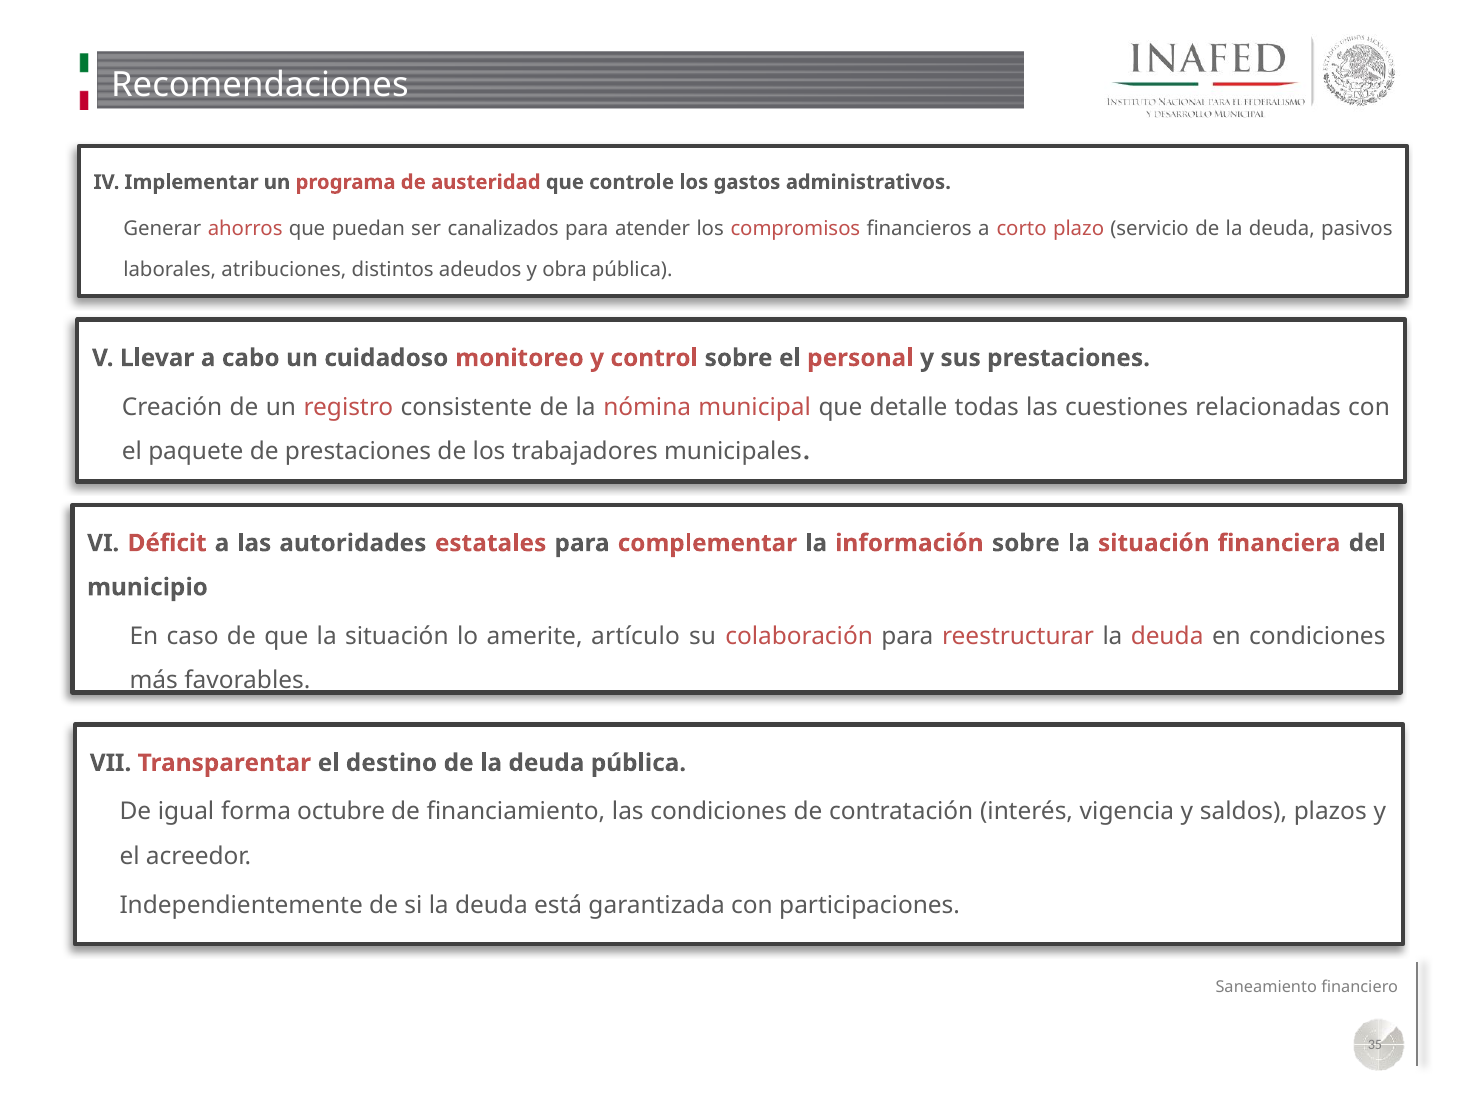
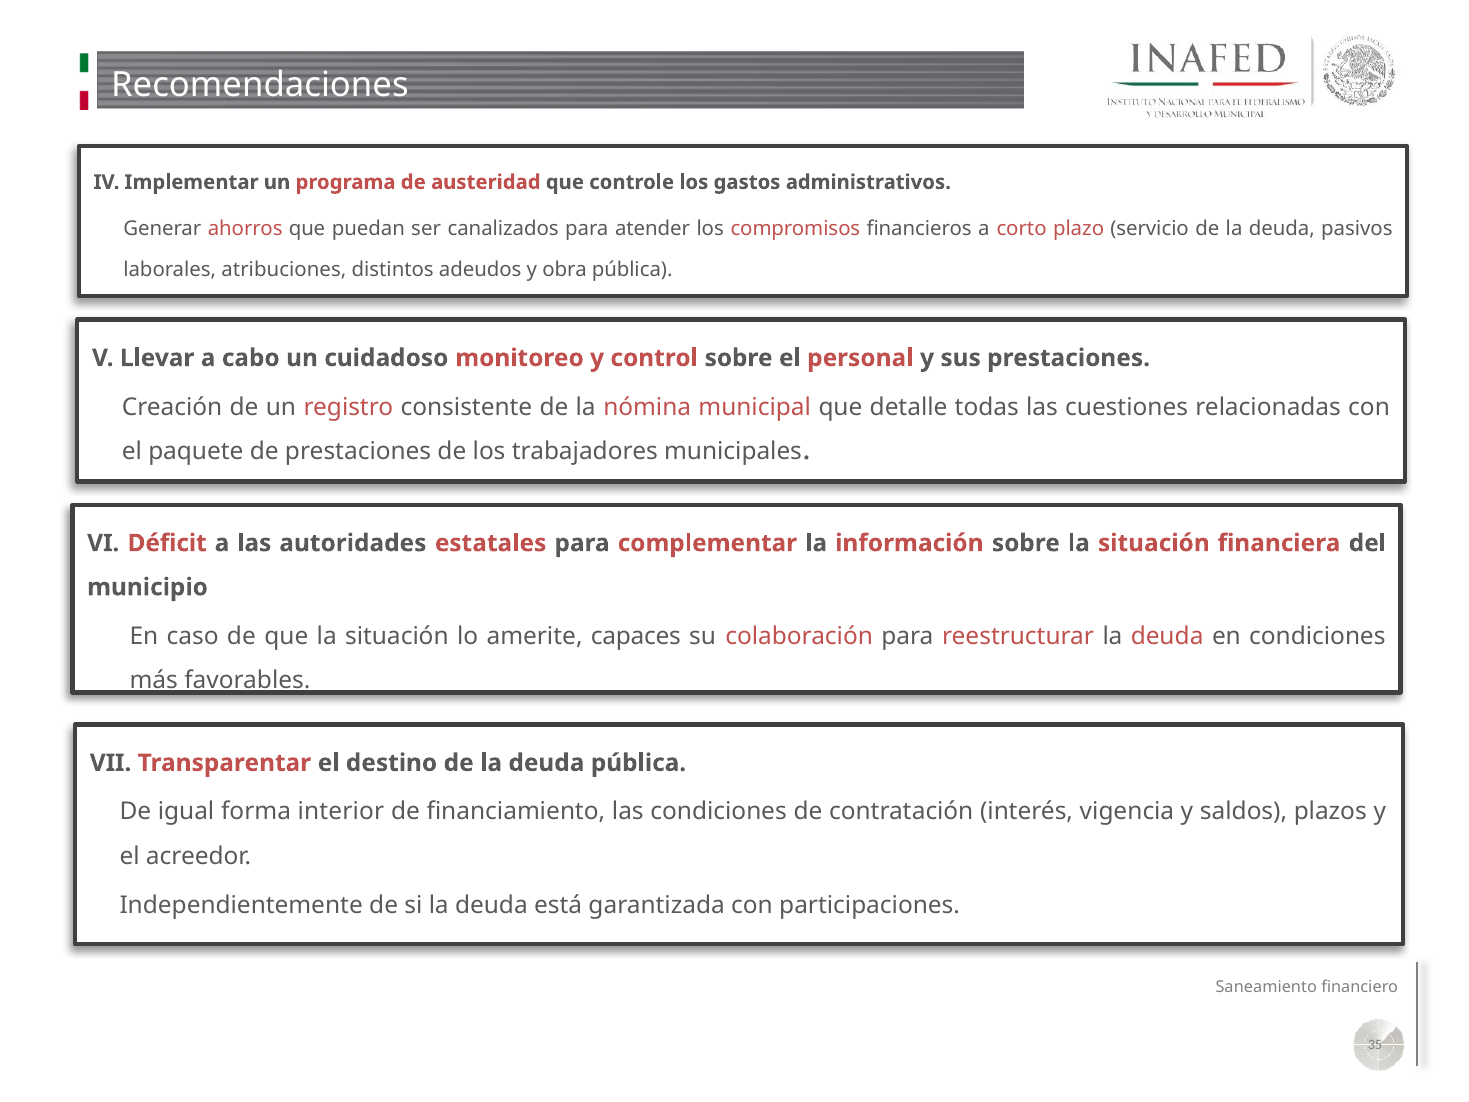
artículo: artículo -> capaces
octubre: octubre -> interior
